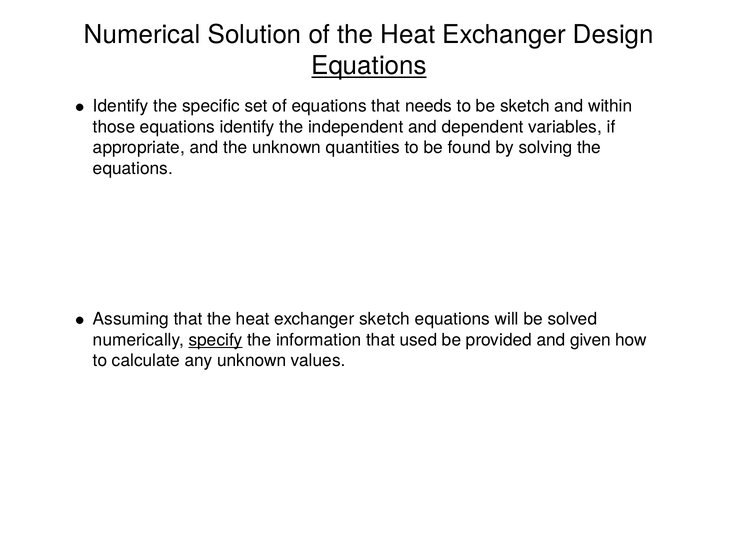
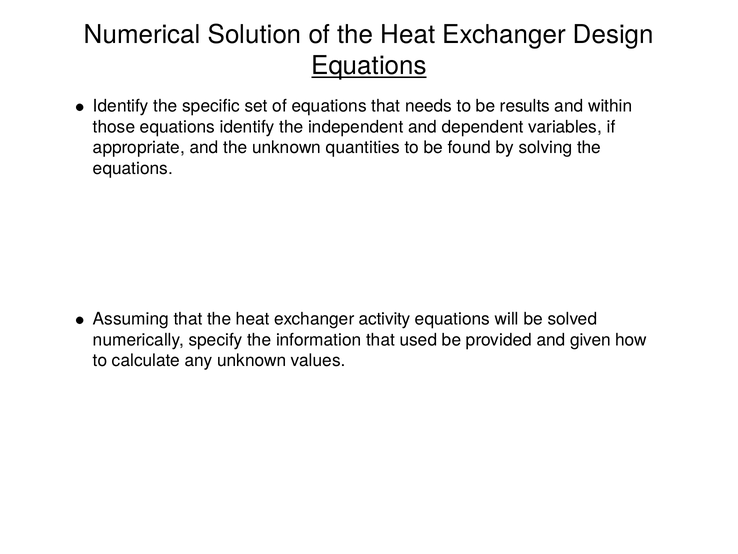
be sketch: sketch -> results
exchanger sketch: sketch -> activity
specify underline: present -> none
